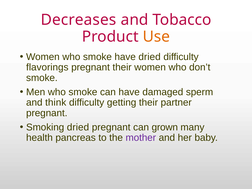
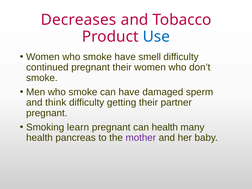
Use colour: orange -> blue
have dried: dried -> smell
flavorings: flavorings -> continued
Smoking dried: dried -> learn
can grown: grown -> health
